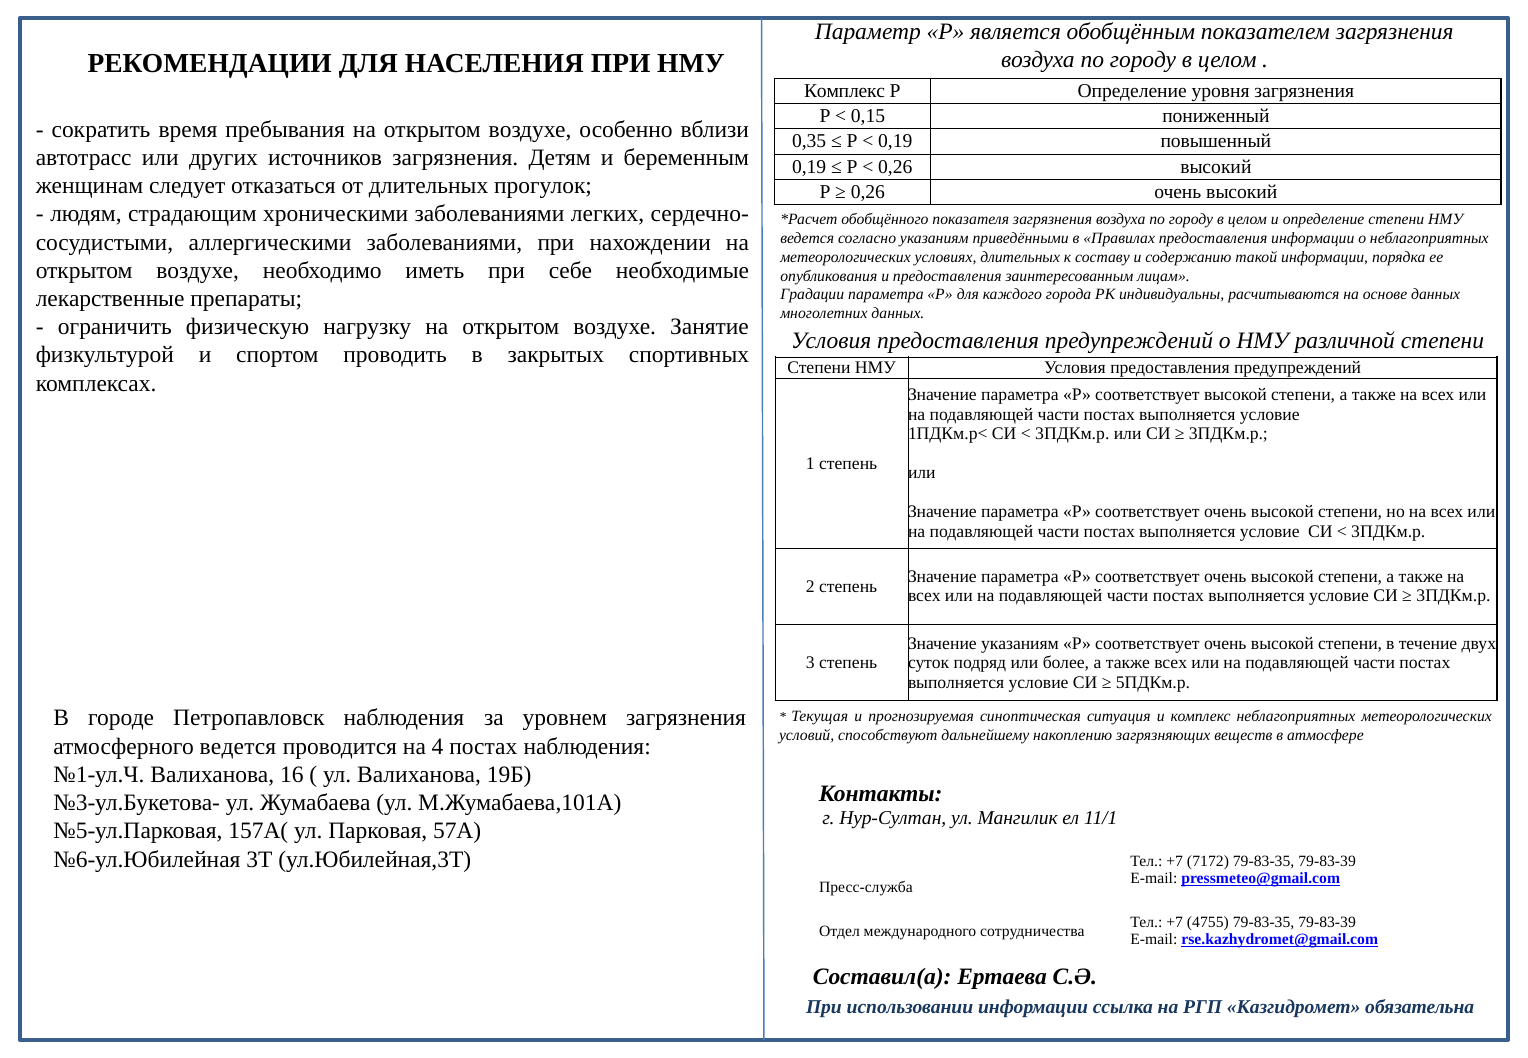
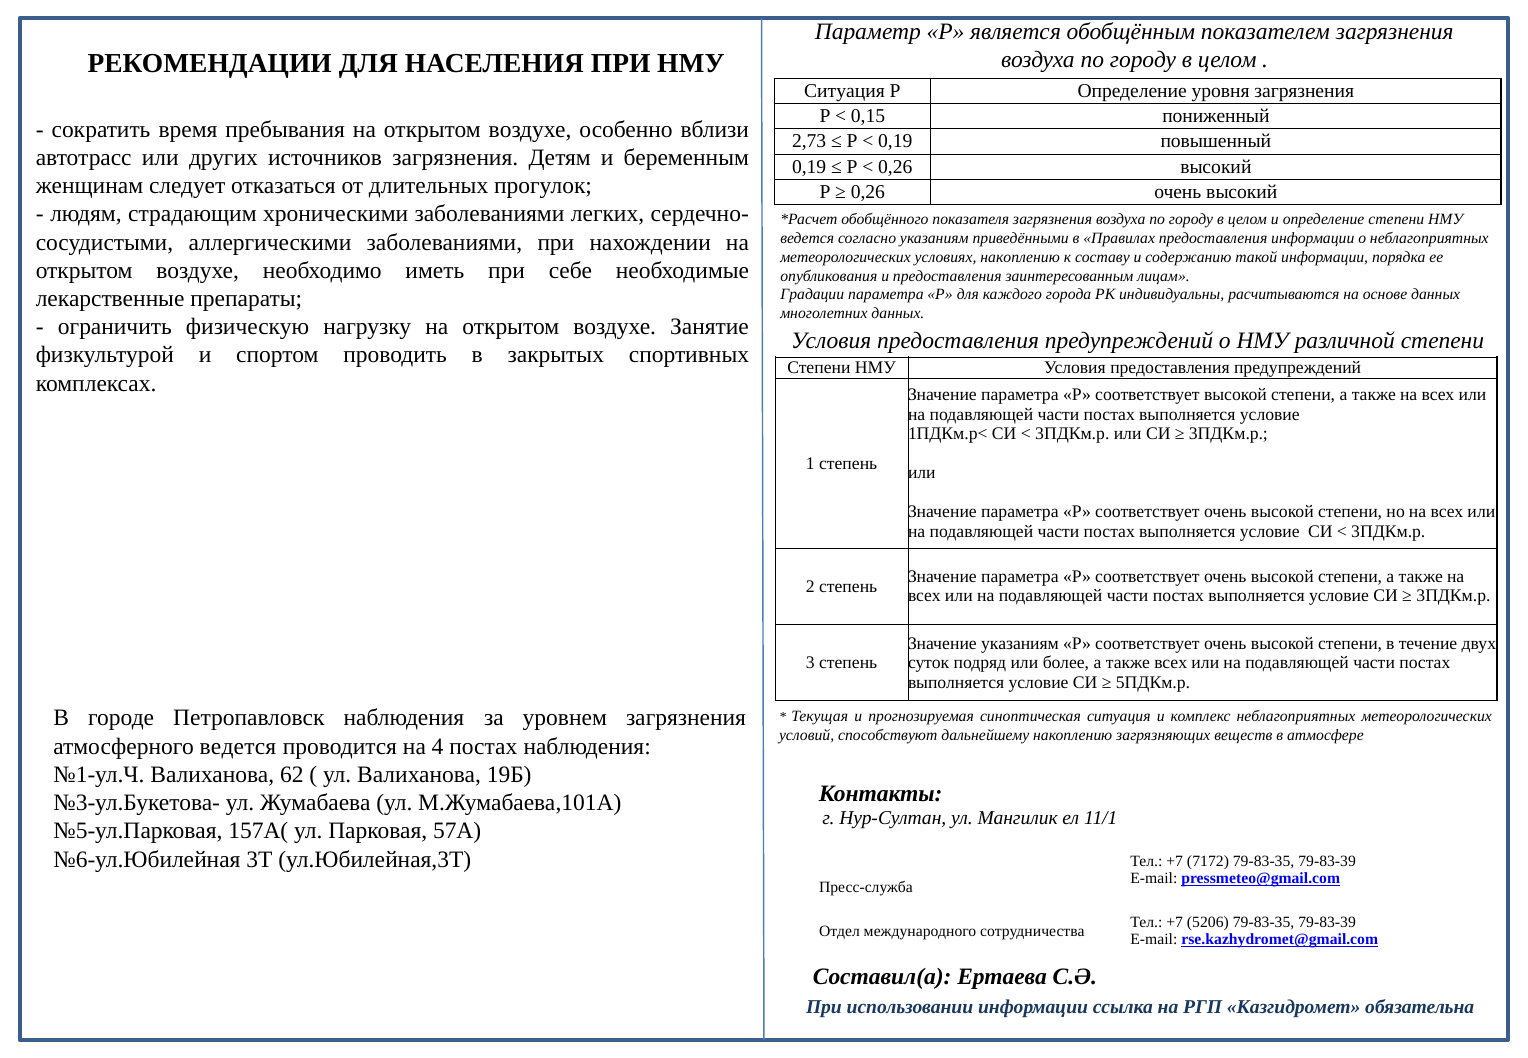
Комплекс at (845, 91): Комплекс -> Ситуация
0,35: 0,35 -> 2,73
условиях длительных: длительных -> накоплению
16: 16 -> 62
4755: 4755 -> 5206
